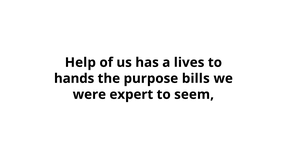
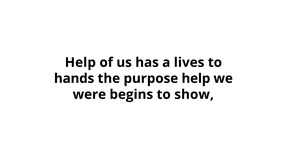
purpose bills: bills -> help
expert: expert -> begins
seem: seem -> show
